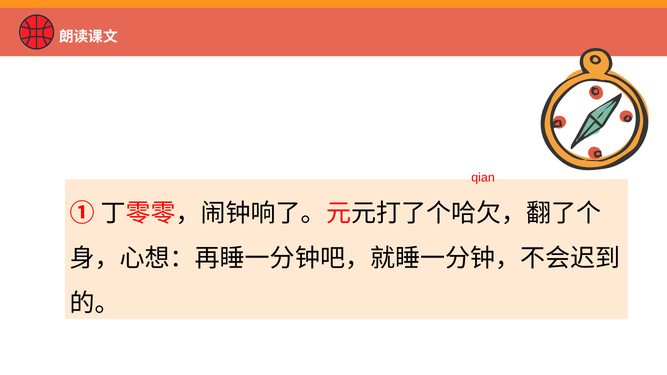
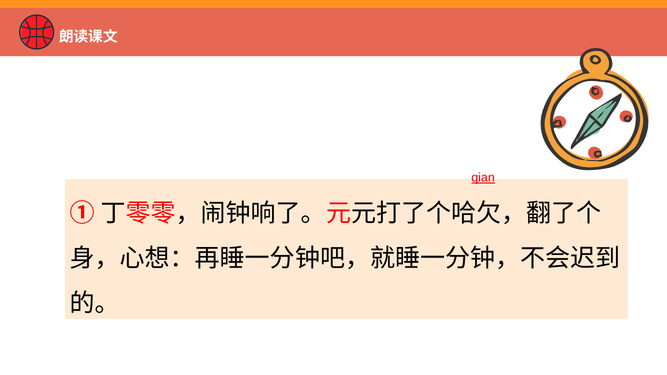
qian underline: none -> present
